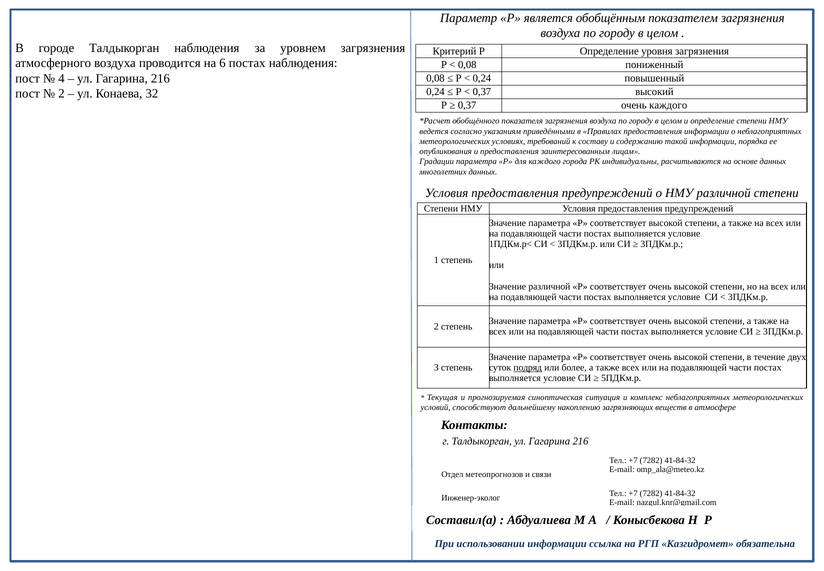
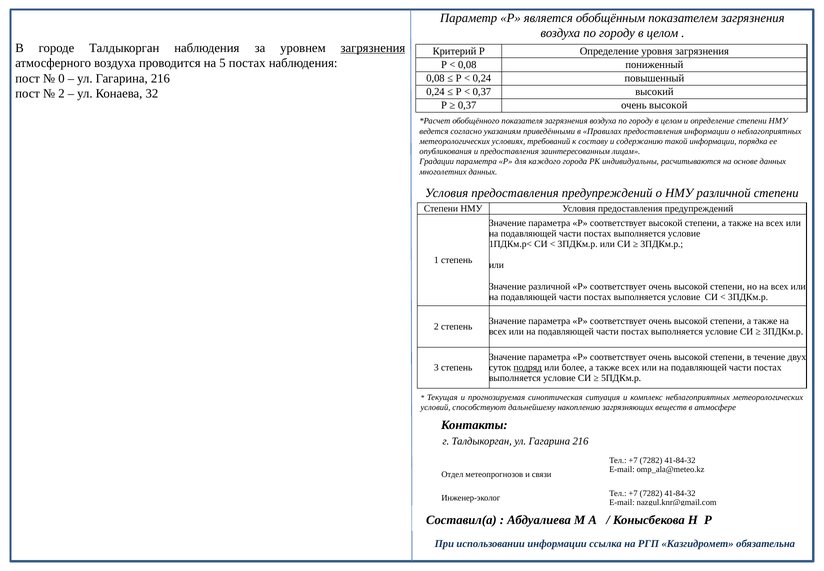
загрязнения at (373, 48) underline: none -> present
6: 6 -> 5
4: 4 -> 0
0,37 очень каждого: каждого -> высокой
